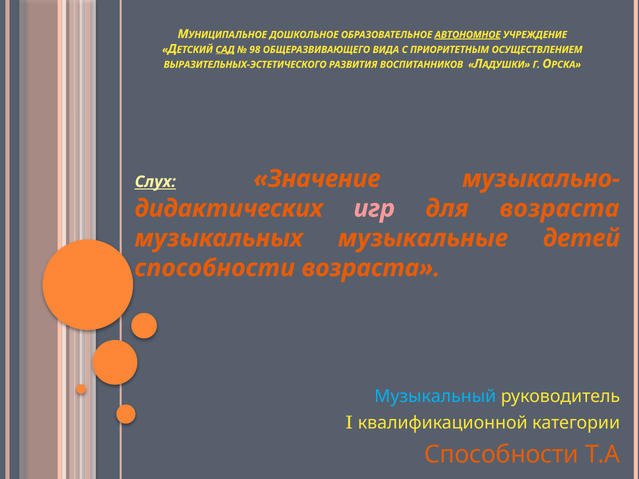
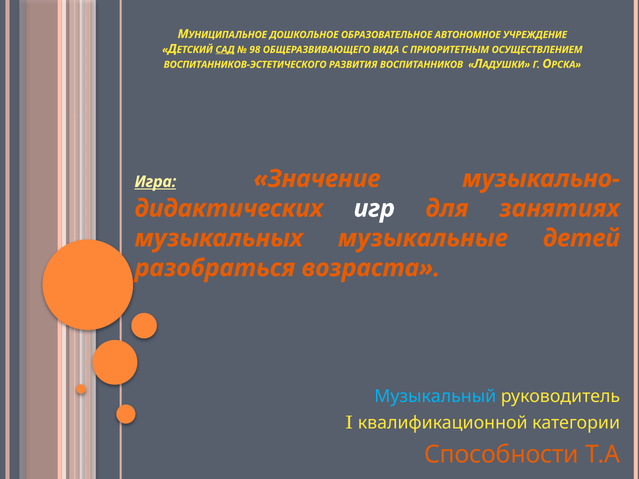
АВТОНОМНОЕ underline: present -> none
ВЫРАЗИТЕЛЬНЫХ-ЭСТЕТИЧЕСКОГО: ВЫРАЗИТЕЛЬНЫХ-ЭСТЕТИЧЕСКОГО -> ВОСПИТАННИКОВ-ЭСТЕТИЧЕСКОГО
Слух: Слух -> Игра
игр colour: pink -> white
для возраста: возраста -> занятиях
способности at (215, 268): способности -> разобраться
